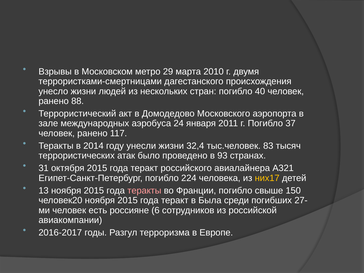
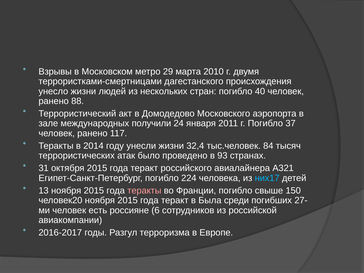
аэробуса: аэробуса -> получили
83: 83 -> 84
них17 colour: yellow -> light blue
